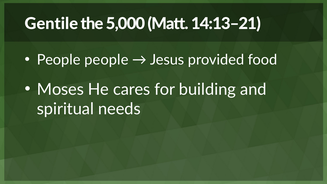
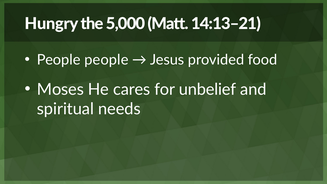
Gentile: Gentile -> Hungry
building: building -> unbelief
